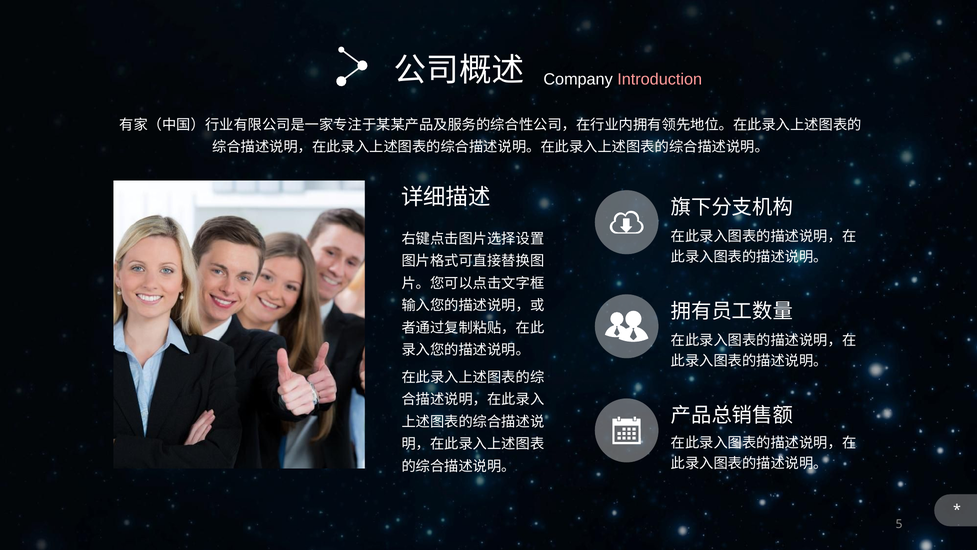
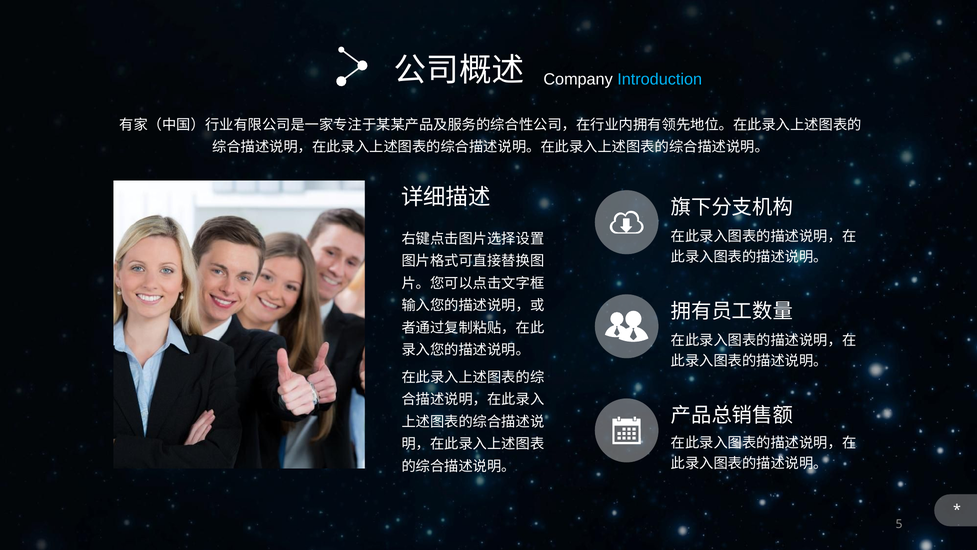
Introduction colour: pink -> light blue
